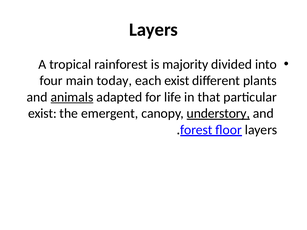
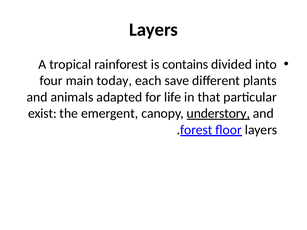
majority: majority -> contains
each exist: exist -> save
animals underline: present -> none
